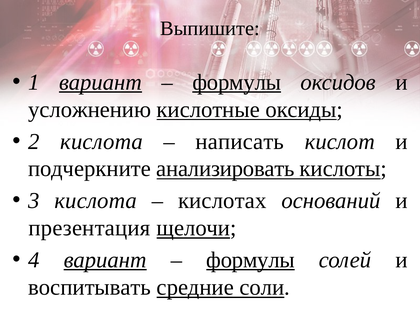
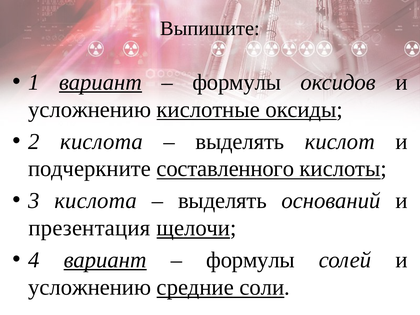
формулы at (237, 82) underline: present -> none
написать at (240, 141): написать -> выделять
анализировать: анализировать -> составленного
кислотах at (222, 201): кислотах -> выделять
формулы at (251, 260) underline: present -> none
воспитывать at (90, 287): воспитывать -> усложнению
